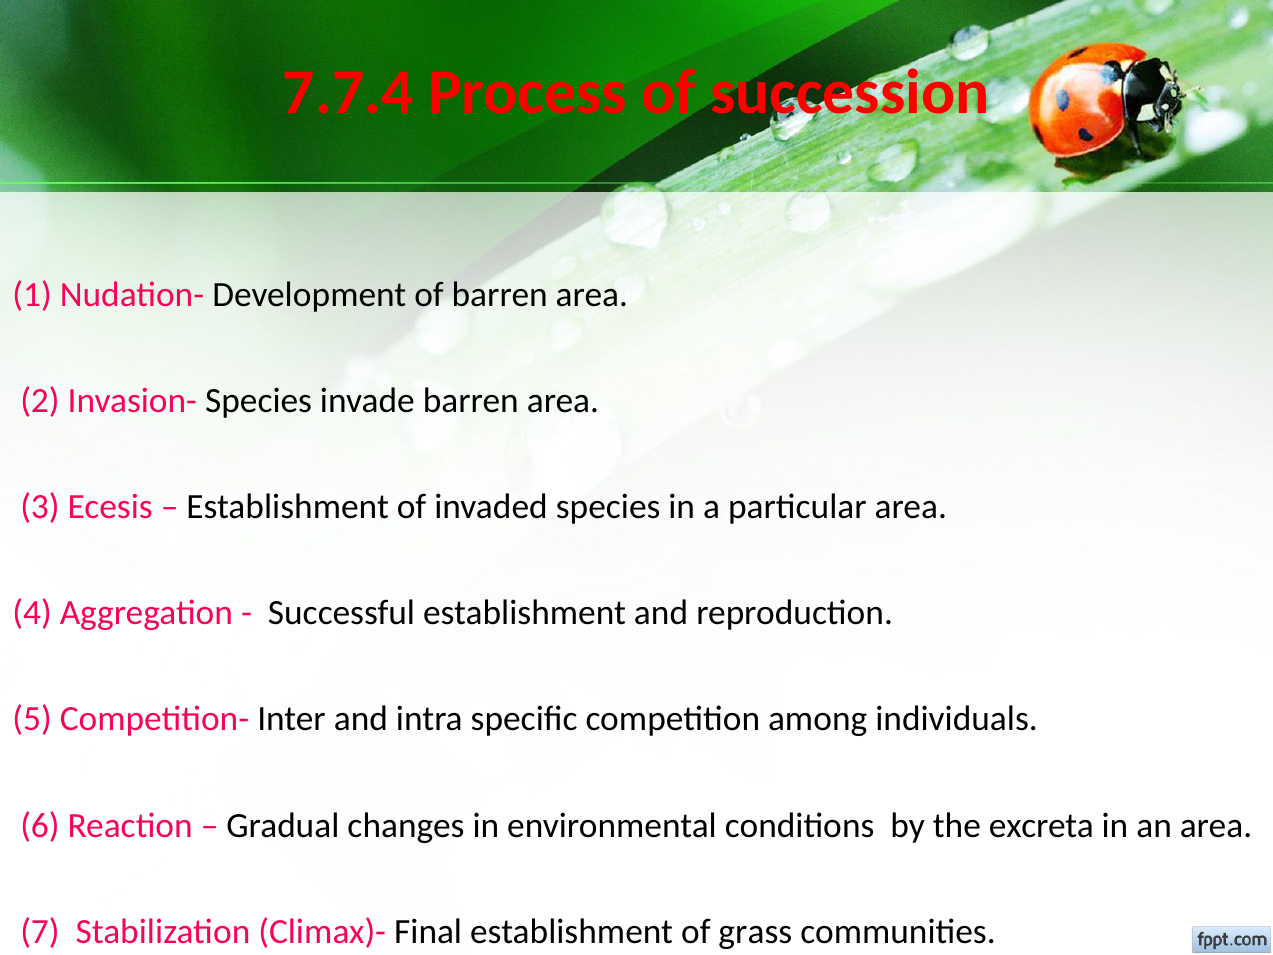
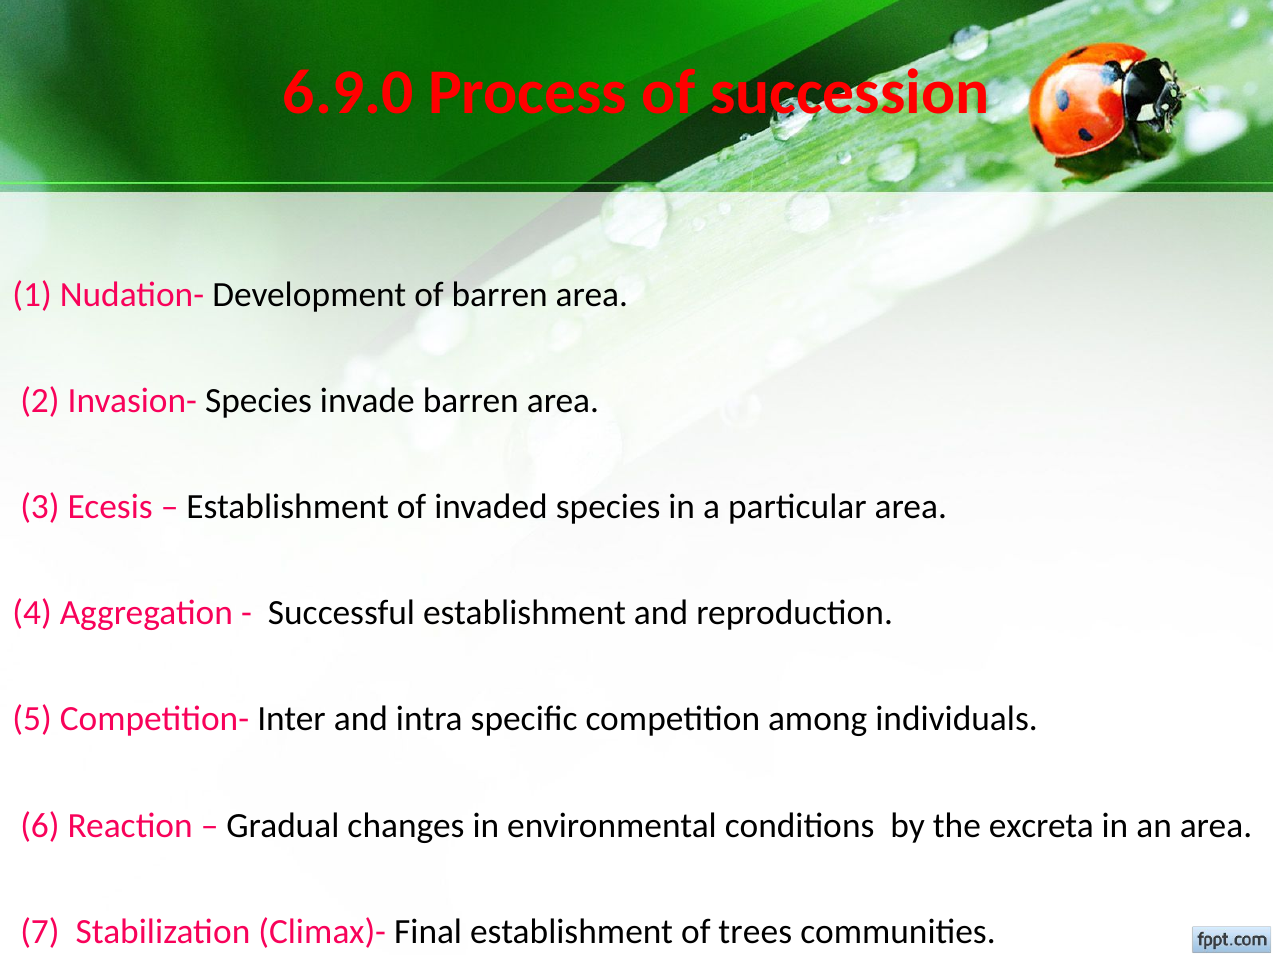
7.7.4: 7.7.4 -> 6.9.0
grass: grass -> trees
